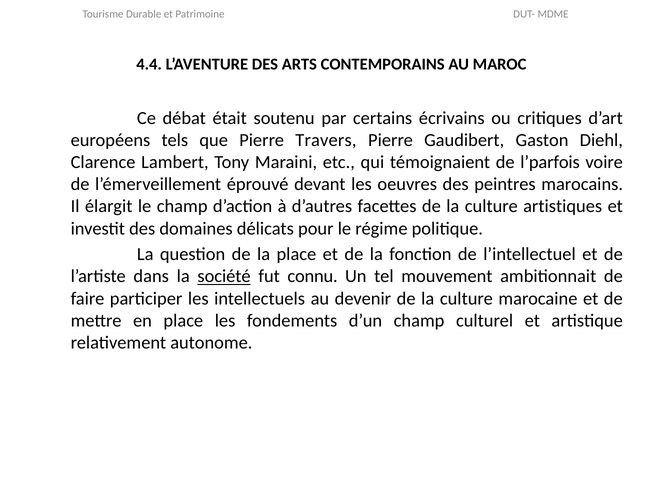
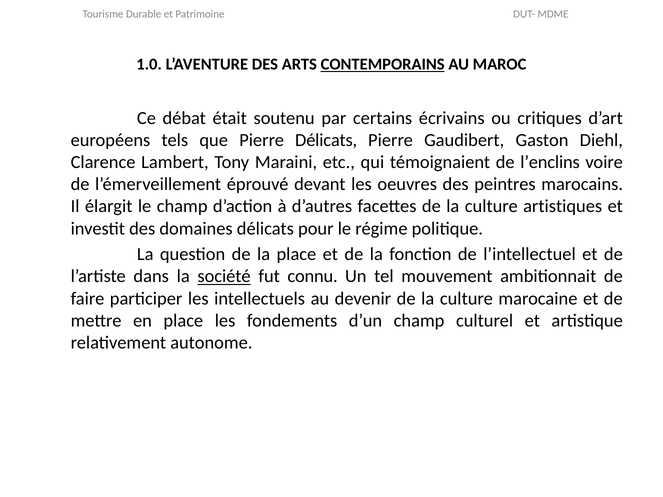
4.4: 4.4 -> 1.0
CONTEMPORAINS underline: none -> present
Pierre Travers: Travers -> Délicats
l’parfois: l’parfois -> l’enclins
